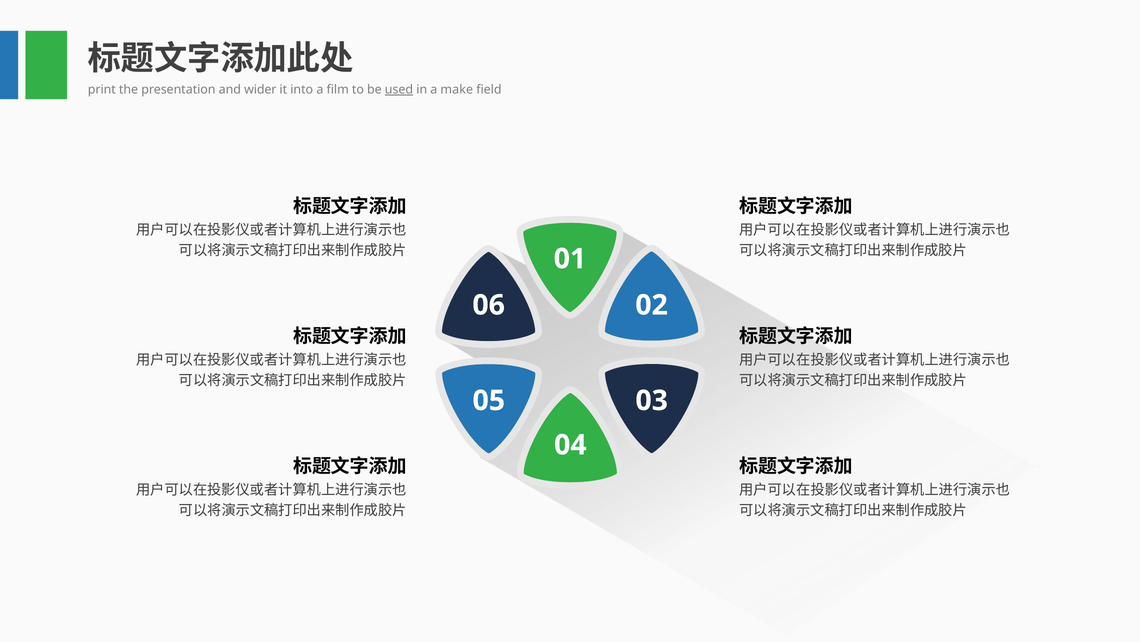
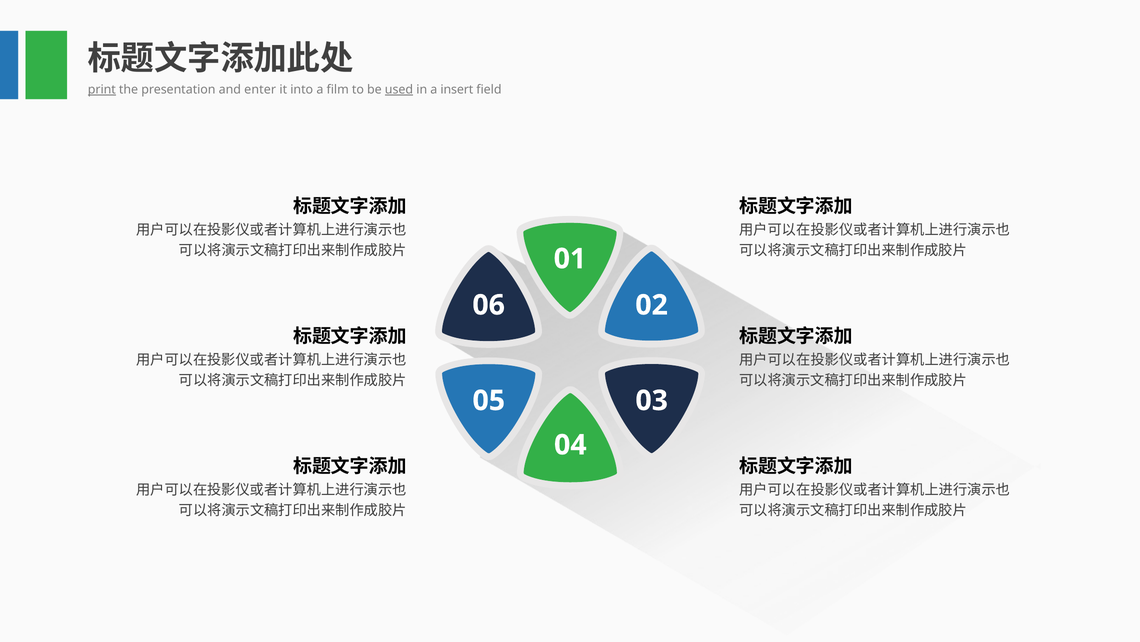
print underline: none -> present
wider: wider -> enter
make: make -> insert
